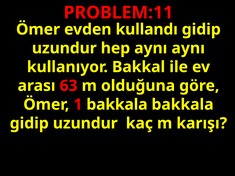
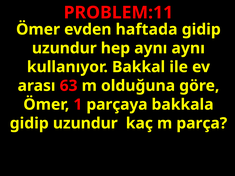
kullandı: kullandı -> haftada
1 bakkala: bakkala -> parçaya
karışı: karışı -> parça
